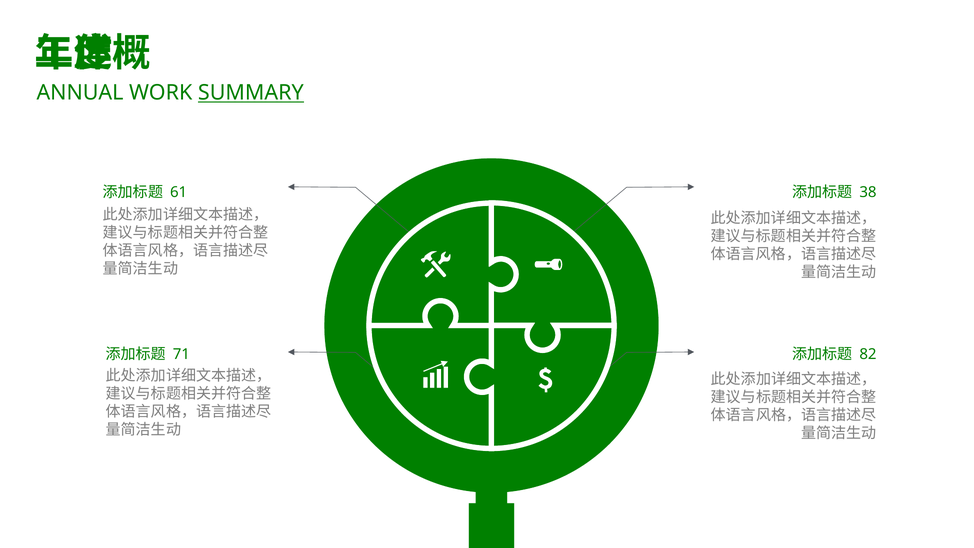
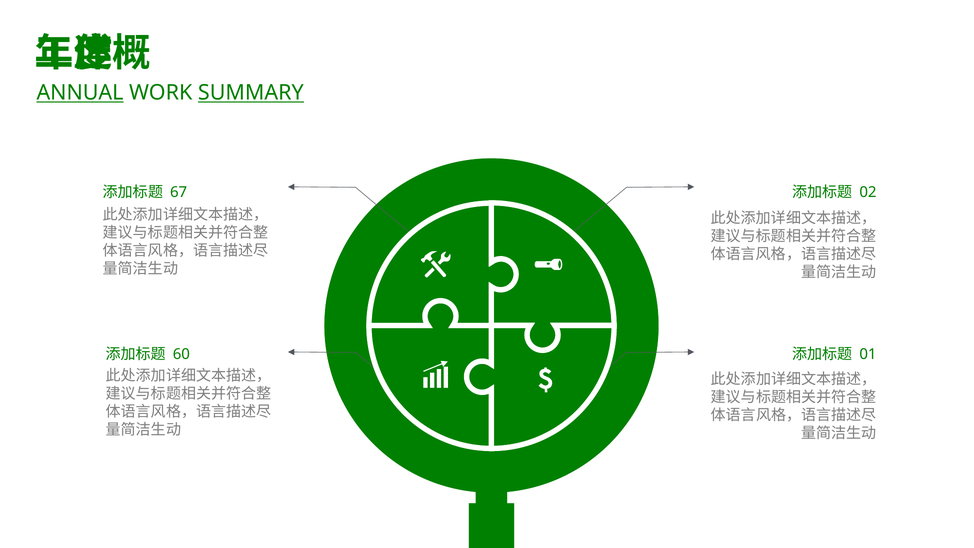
ANNUAL underline: none -> present
61: 61 -> 67
38: 38 -> 02
71: 71 -> 60
82: 82 -> 01
